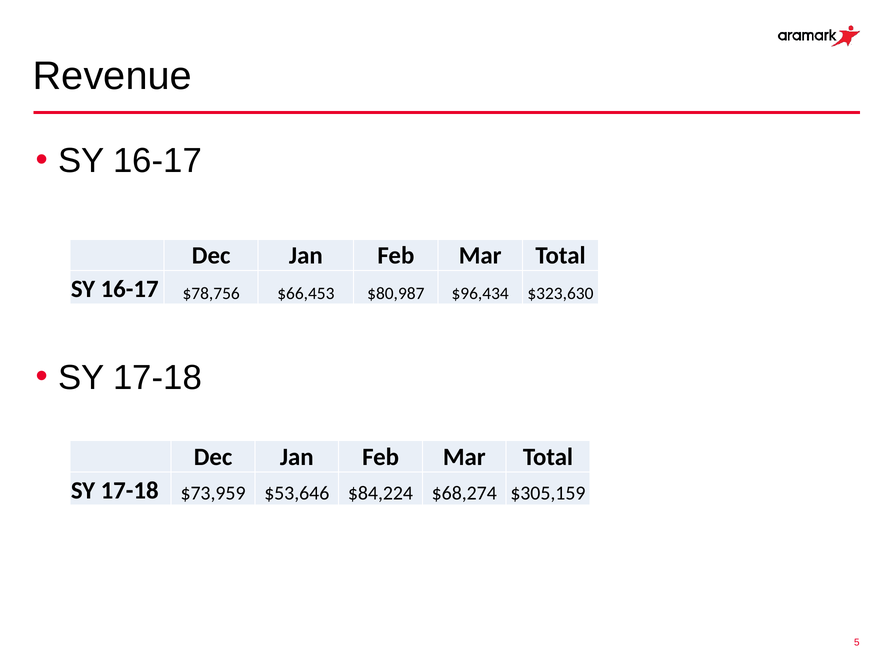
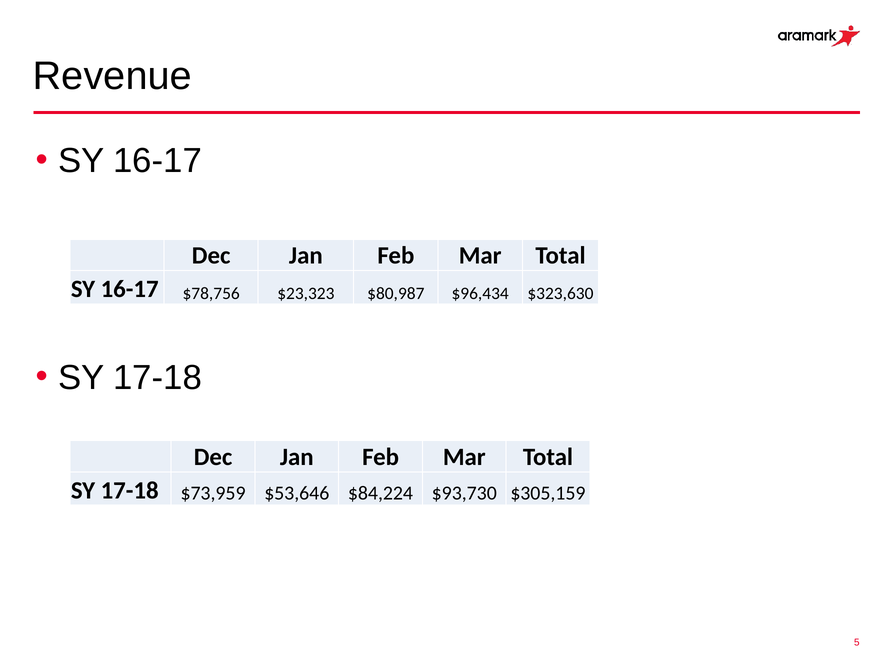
$66,453: $66,453 -> $23,323
$68,274: $68,274 -> $93,730
